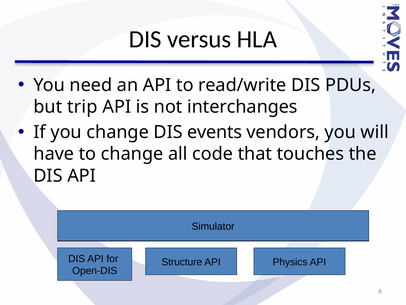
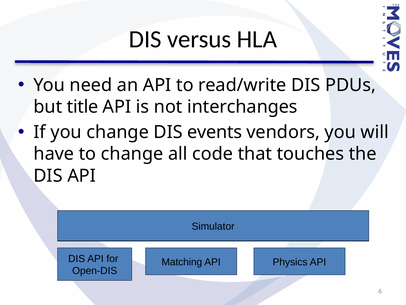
trip: trip -> title
Structure: Structure -> Matching
